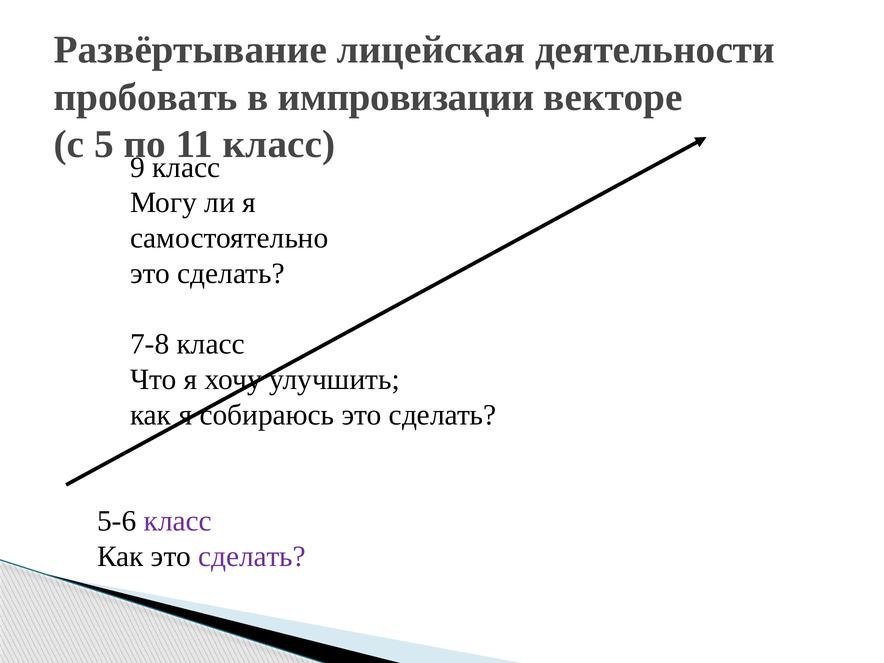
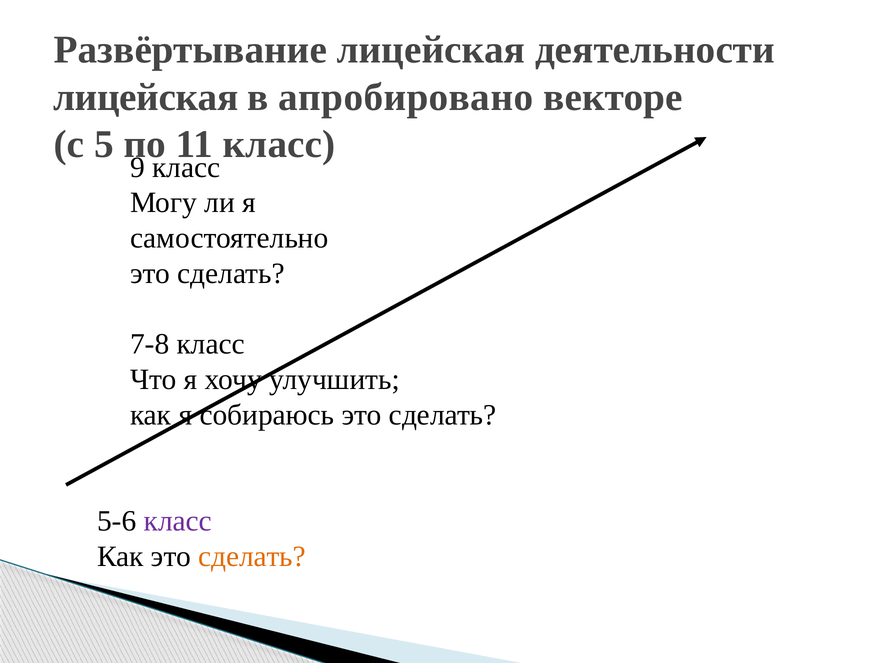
пробовать at (146, 97): пробовать -> лицейская
импровизации: импровизации -> апробировано
сделать at (252, 556) colour: purple -> orange
